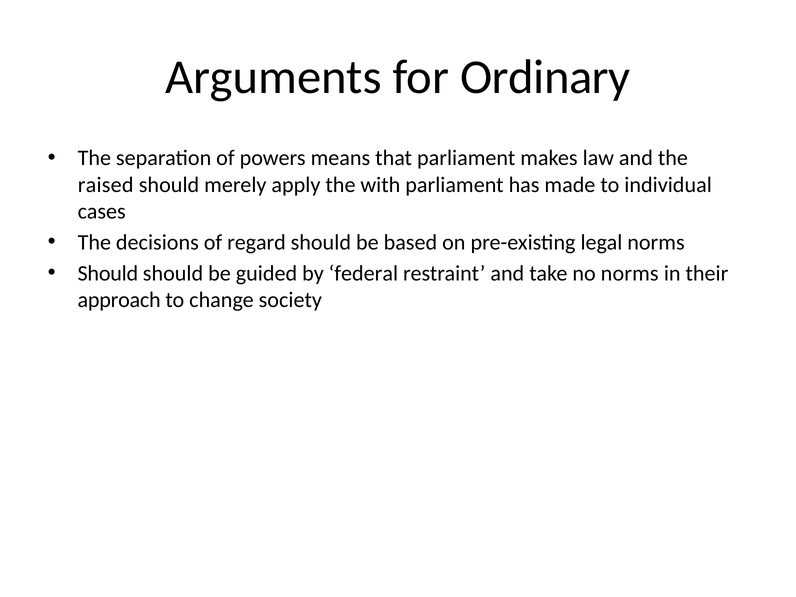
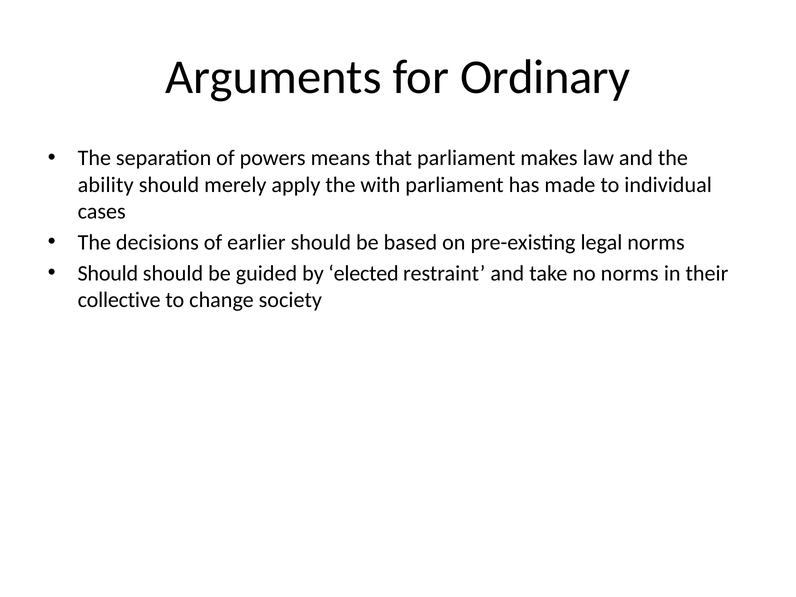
raised: raised -> ability
regard: regard -> earlier
federal: federal -> elected
approach: approach -> collective
